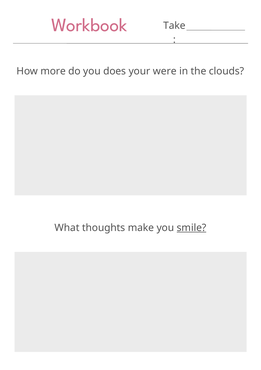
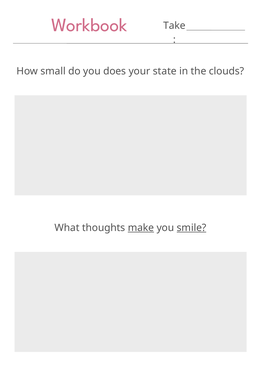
more: more -> small
were: were -> state
make underline: none -> present
